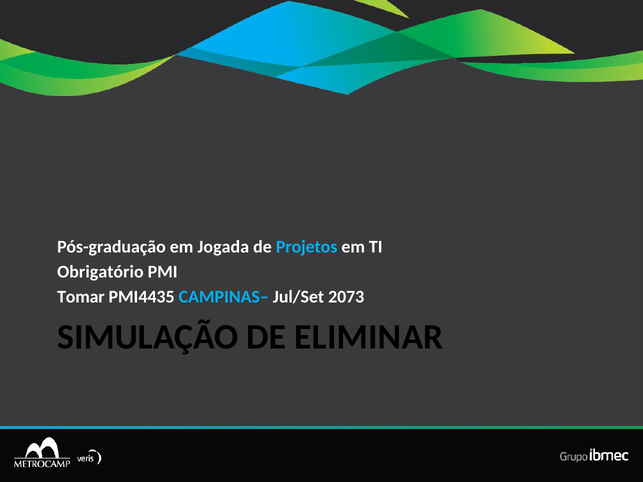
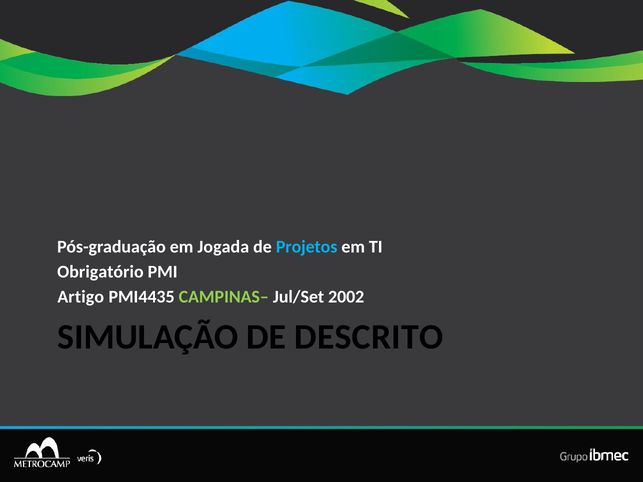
Tomar: Tomar -> Artigo
CAMPINAS– colour: light blue -> light green
2073: 2073 -> 2002
ELIMINAR: ELIMINAR -> DESCRITO
